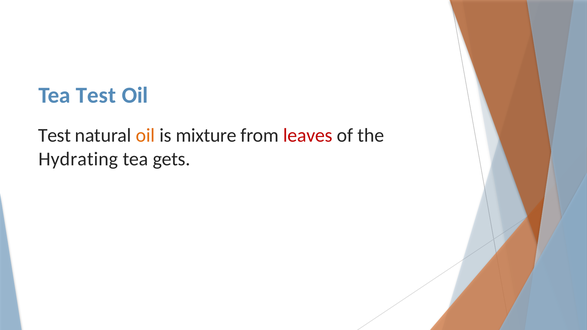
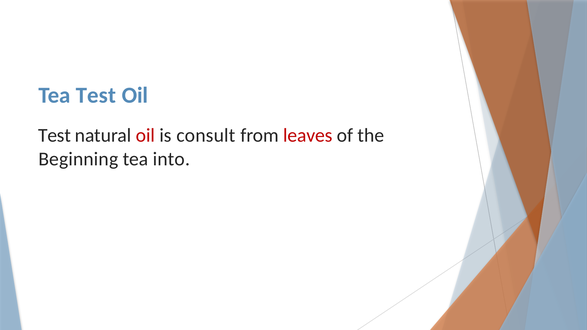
oil at (145, 136) colour: orange -> red
mixture: mixture -> consult
Hydrating: Hydrating -> Beginning
gets: gets -> into
